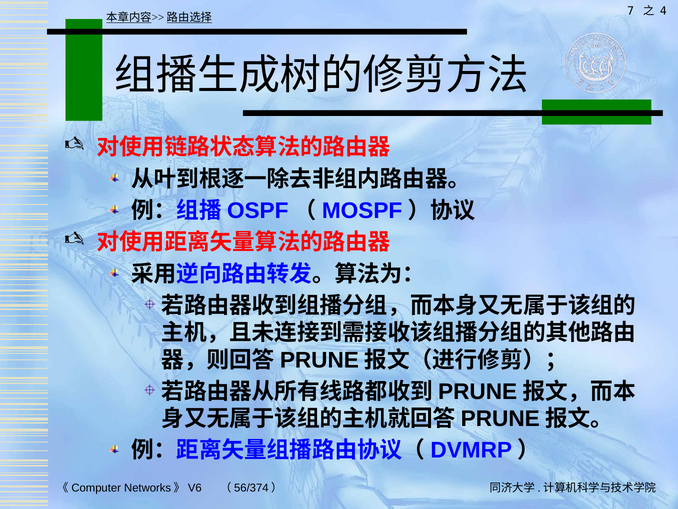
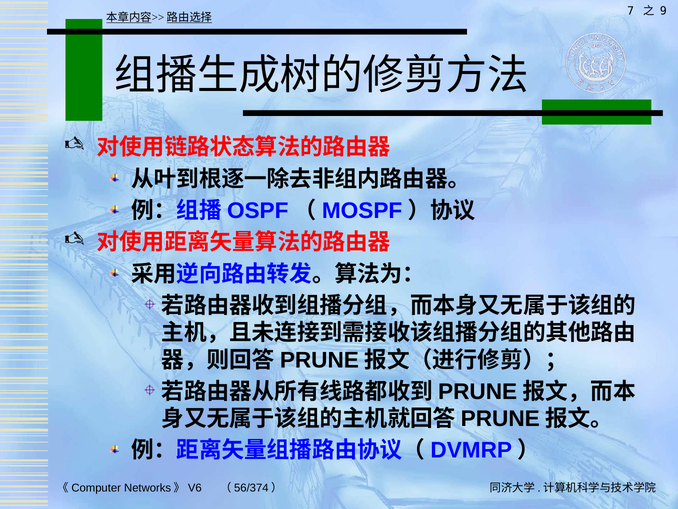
4: 4 -> 9
